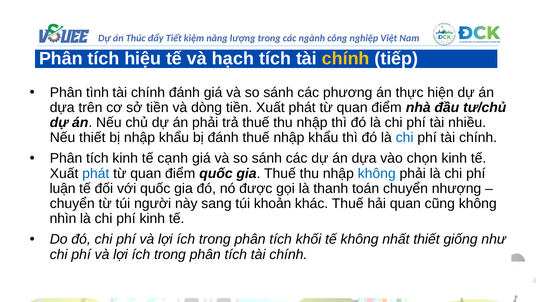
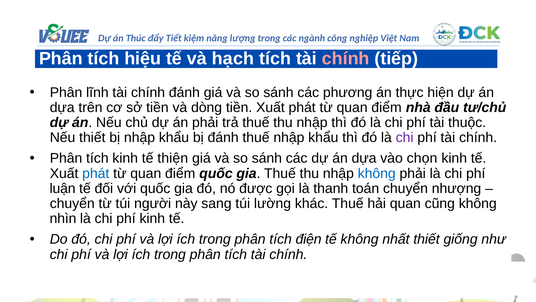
chính at (346, 59) colour: yellow -> pink
tình: tình -> lĩnh
nhiều: nhiều -> thuộc
chi at (405, 137) colour: blue -> purple
cạnh: cạnh -> thiện
khoản: khoản -> lường
khối: khối -> điện
